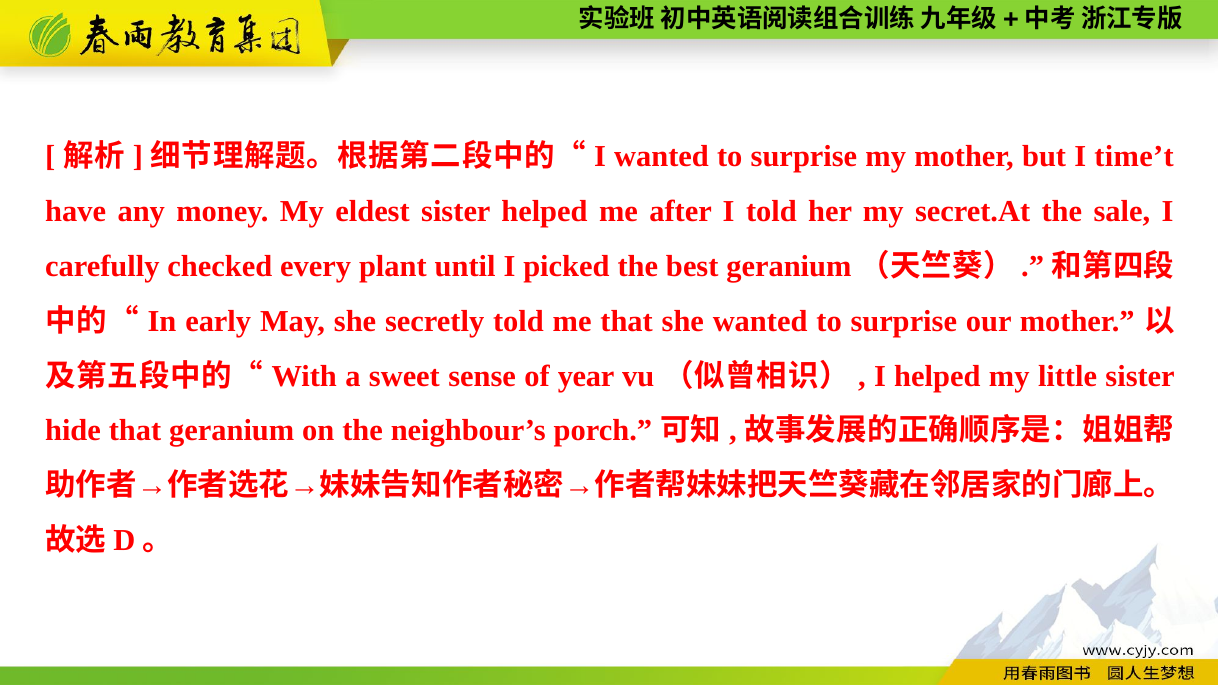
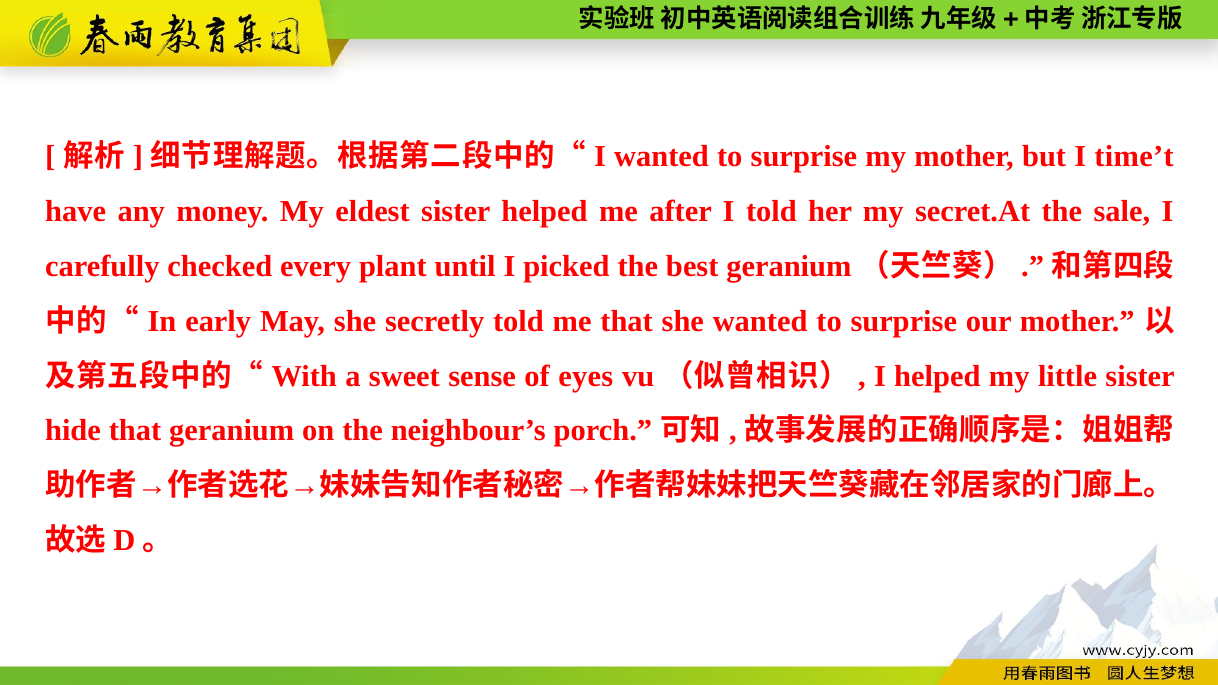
year: year -> eyes
